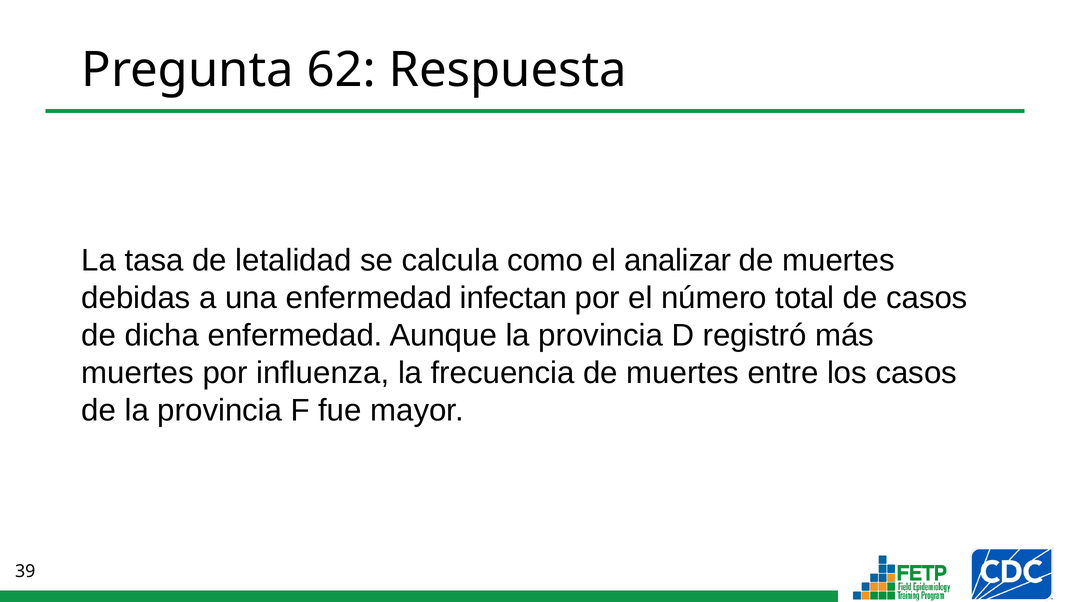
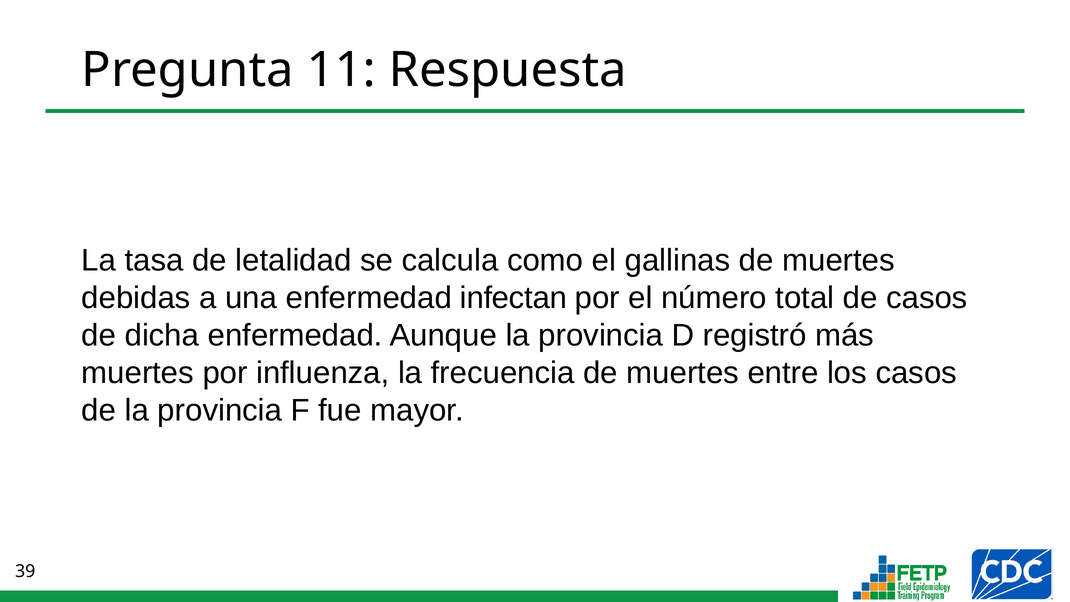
62: 62 -> 11
analizar: analizar -> gallinas
